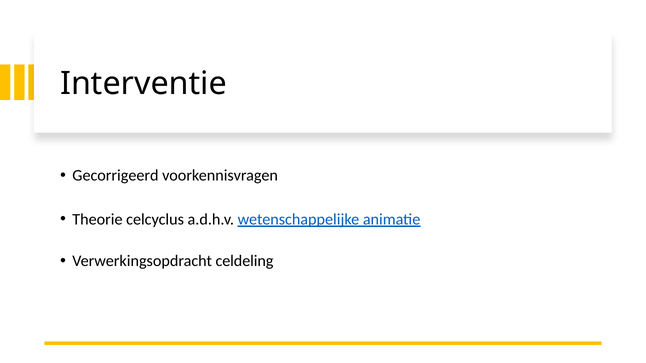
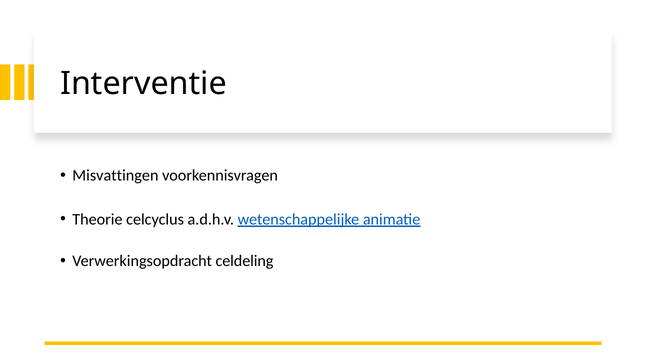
Gecorrigeerd: Gecorrigeerd -> Misvattingen
